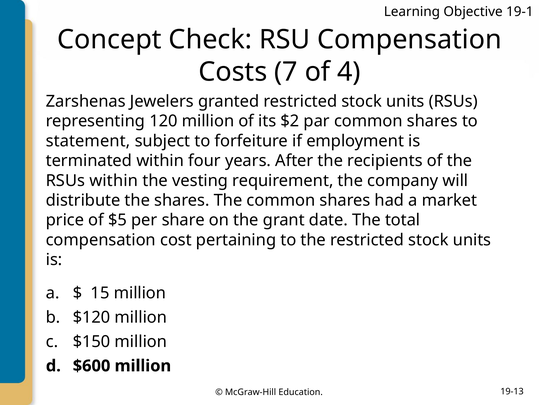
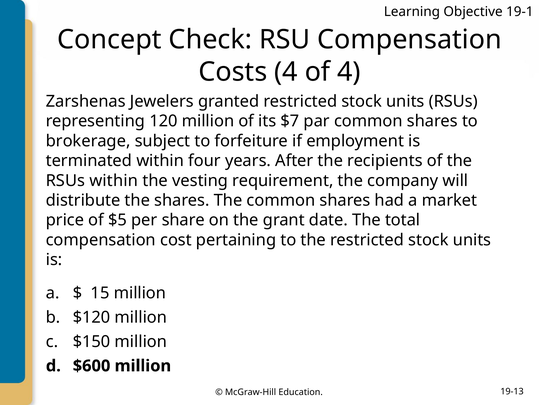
Costs 7: 7 -> 4
$2: $2 -> $7
statement: statement -> brokerage
